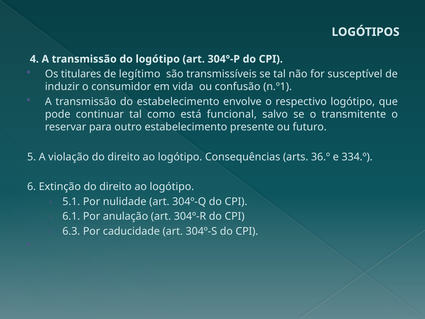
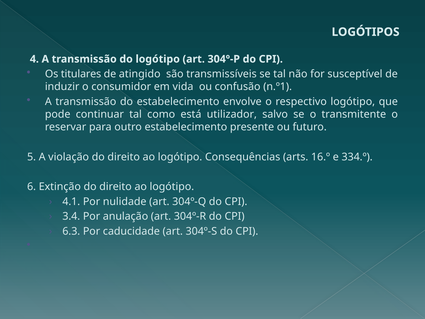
legítimo: legítimo -> atingido
funcional: funcional -> utilizador
36.º: 36.º -> 16.º
5.1: 5.1 -> 4.1
6.1: 6.1 -> 3.4
